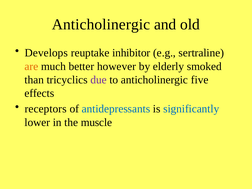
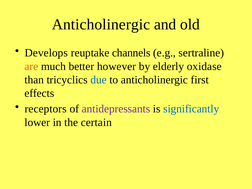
inhibitor: inhibitor -> channels
smoked: smoked -> oxidase
due colour: purple -> blue
five: five -> first
antidepressants colour: blue -> purple
muscle: muscle -> certain
